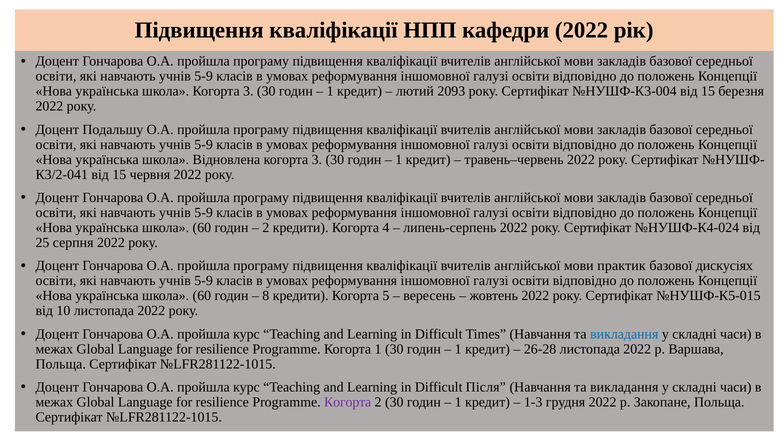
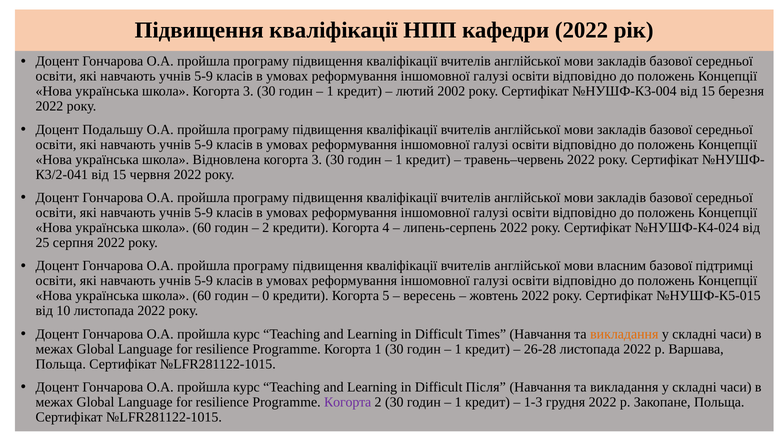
2093: 2093 -> 2002
практик: практик -> власним
дискусіях: дискусіях -> підтримці
8: 8 -> 0
викладання at (624, 334) colour: blue -> orange
